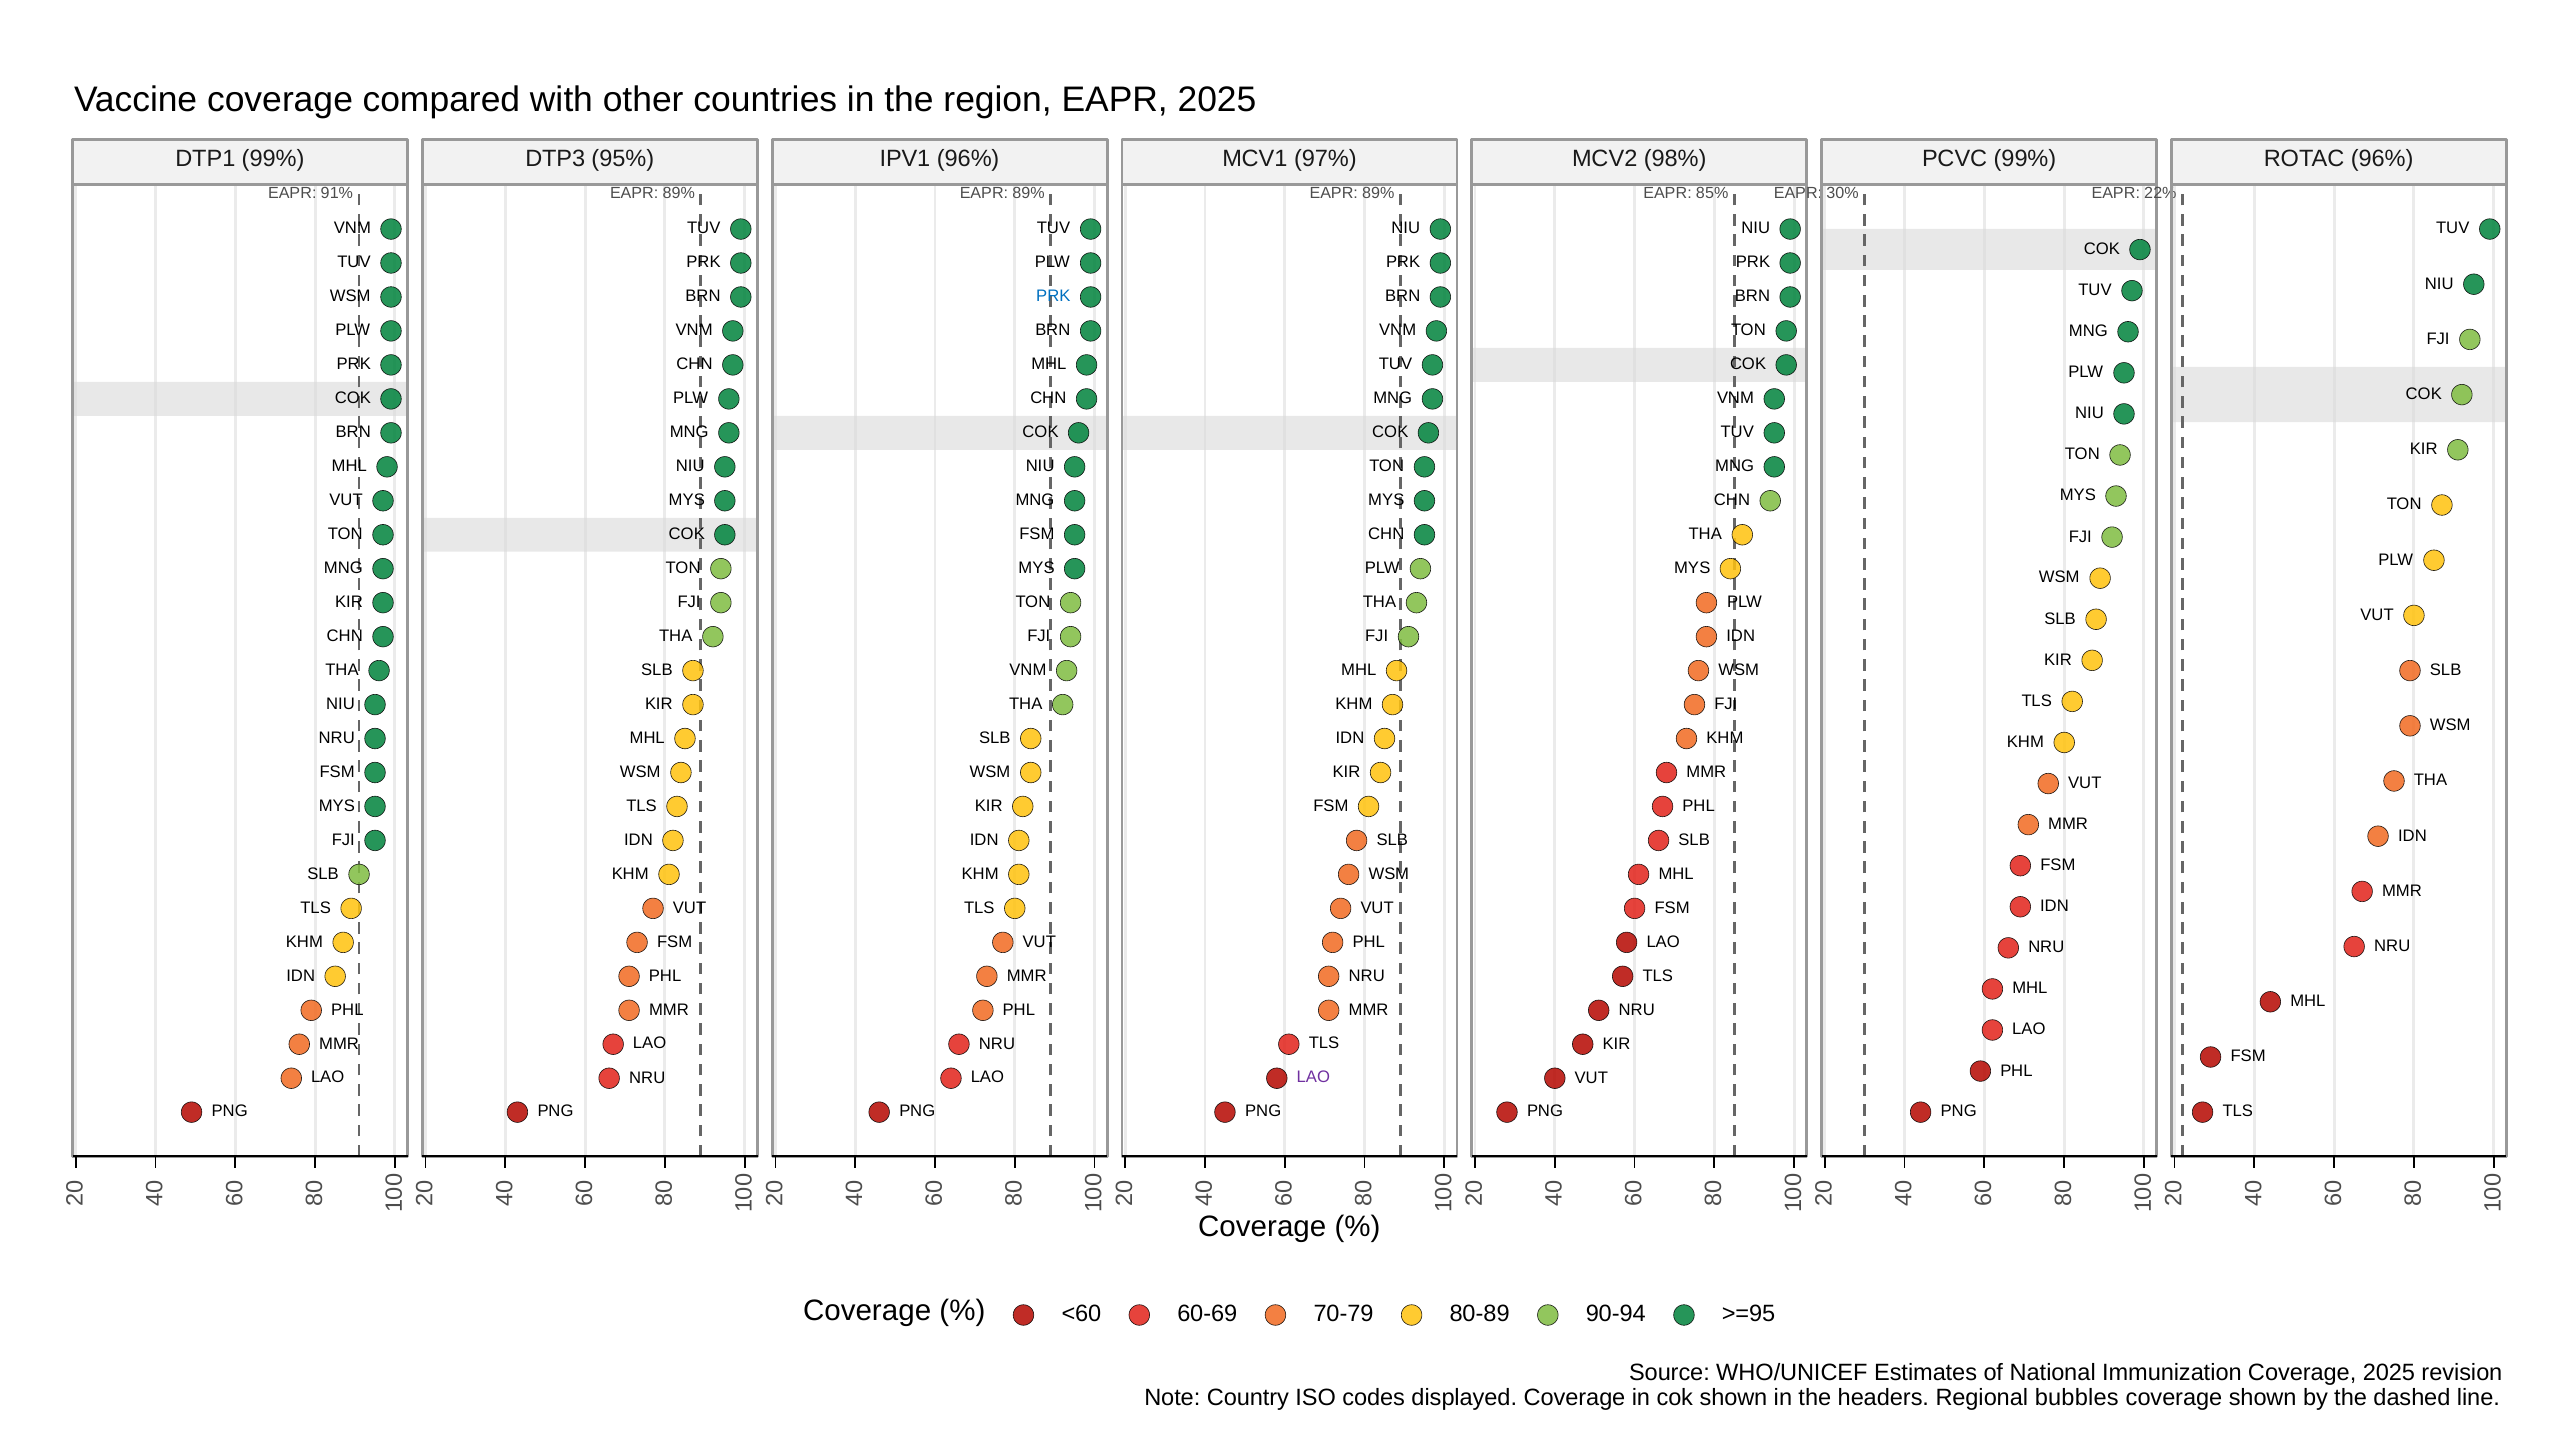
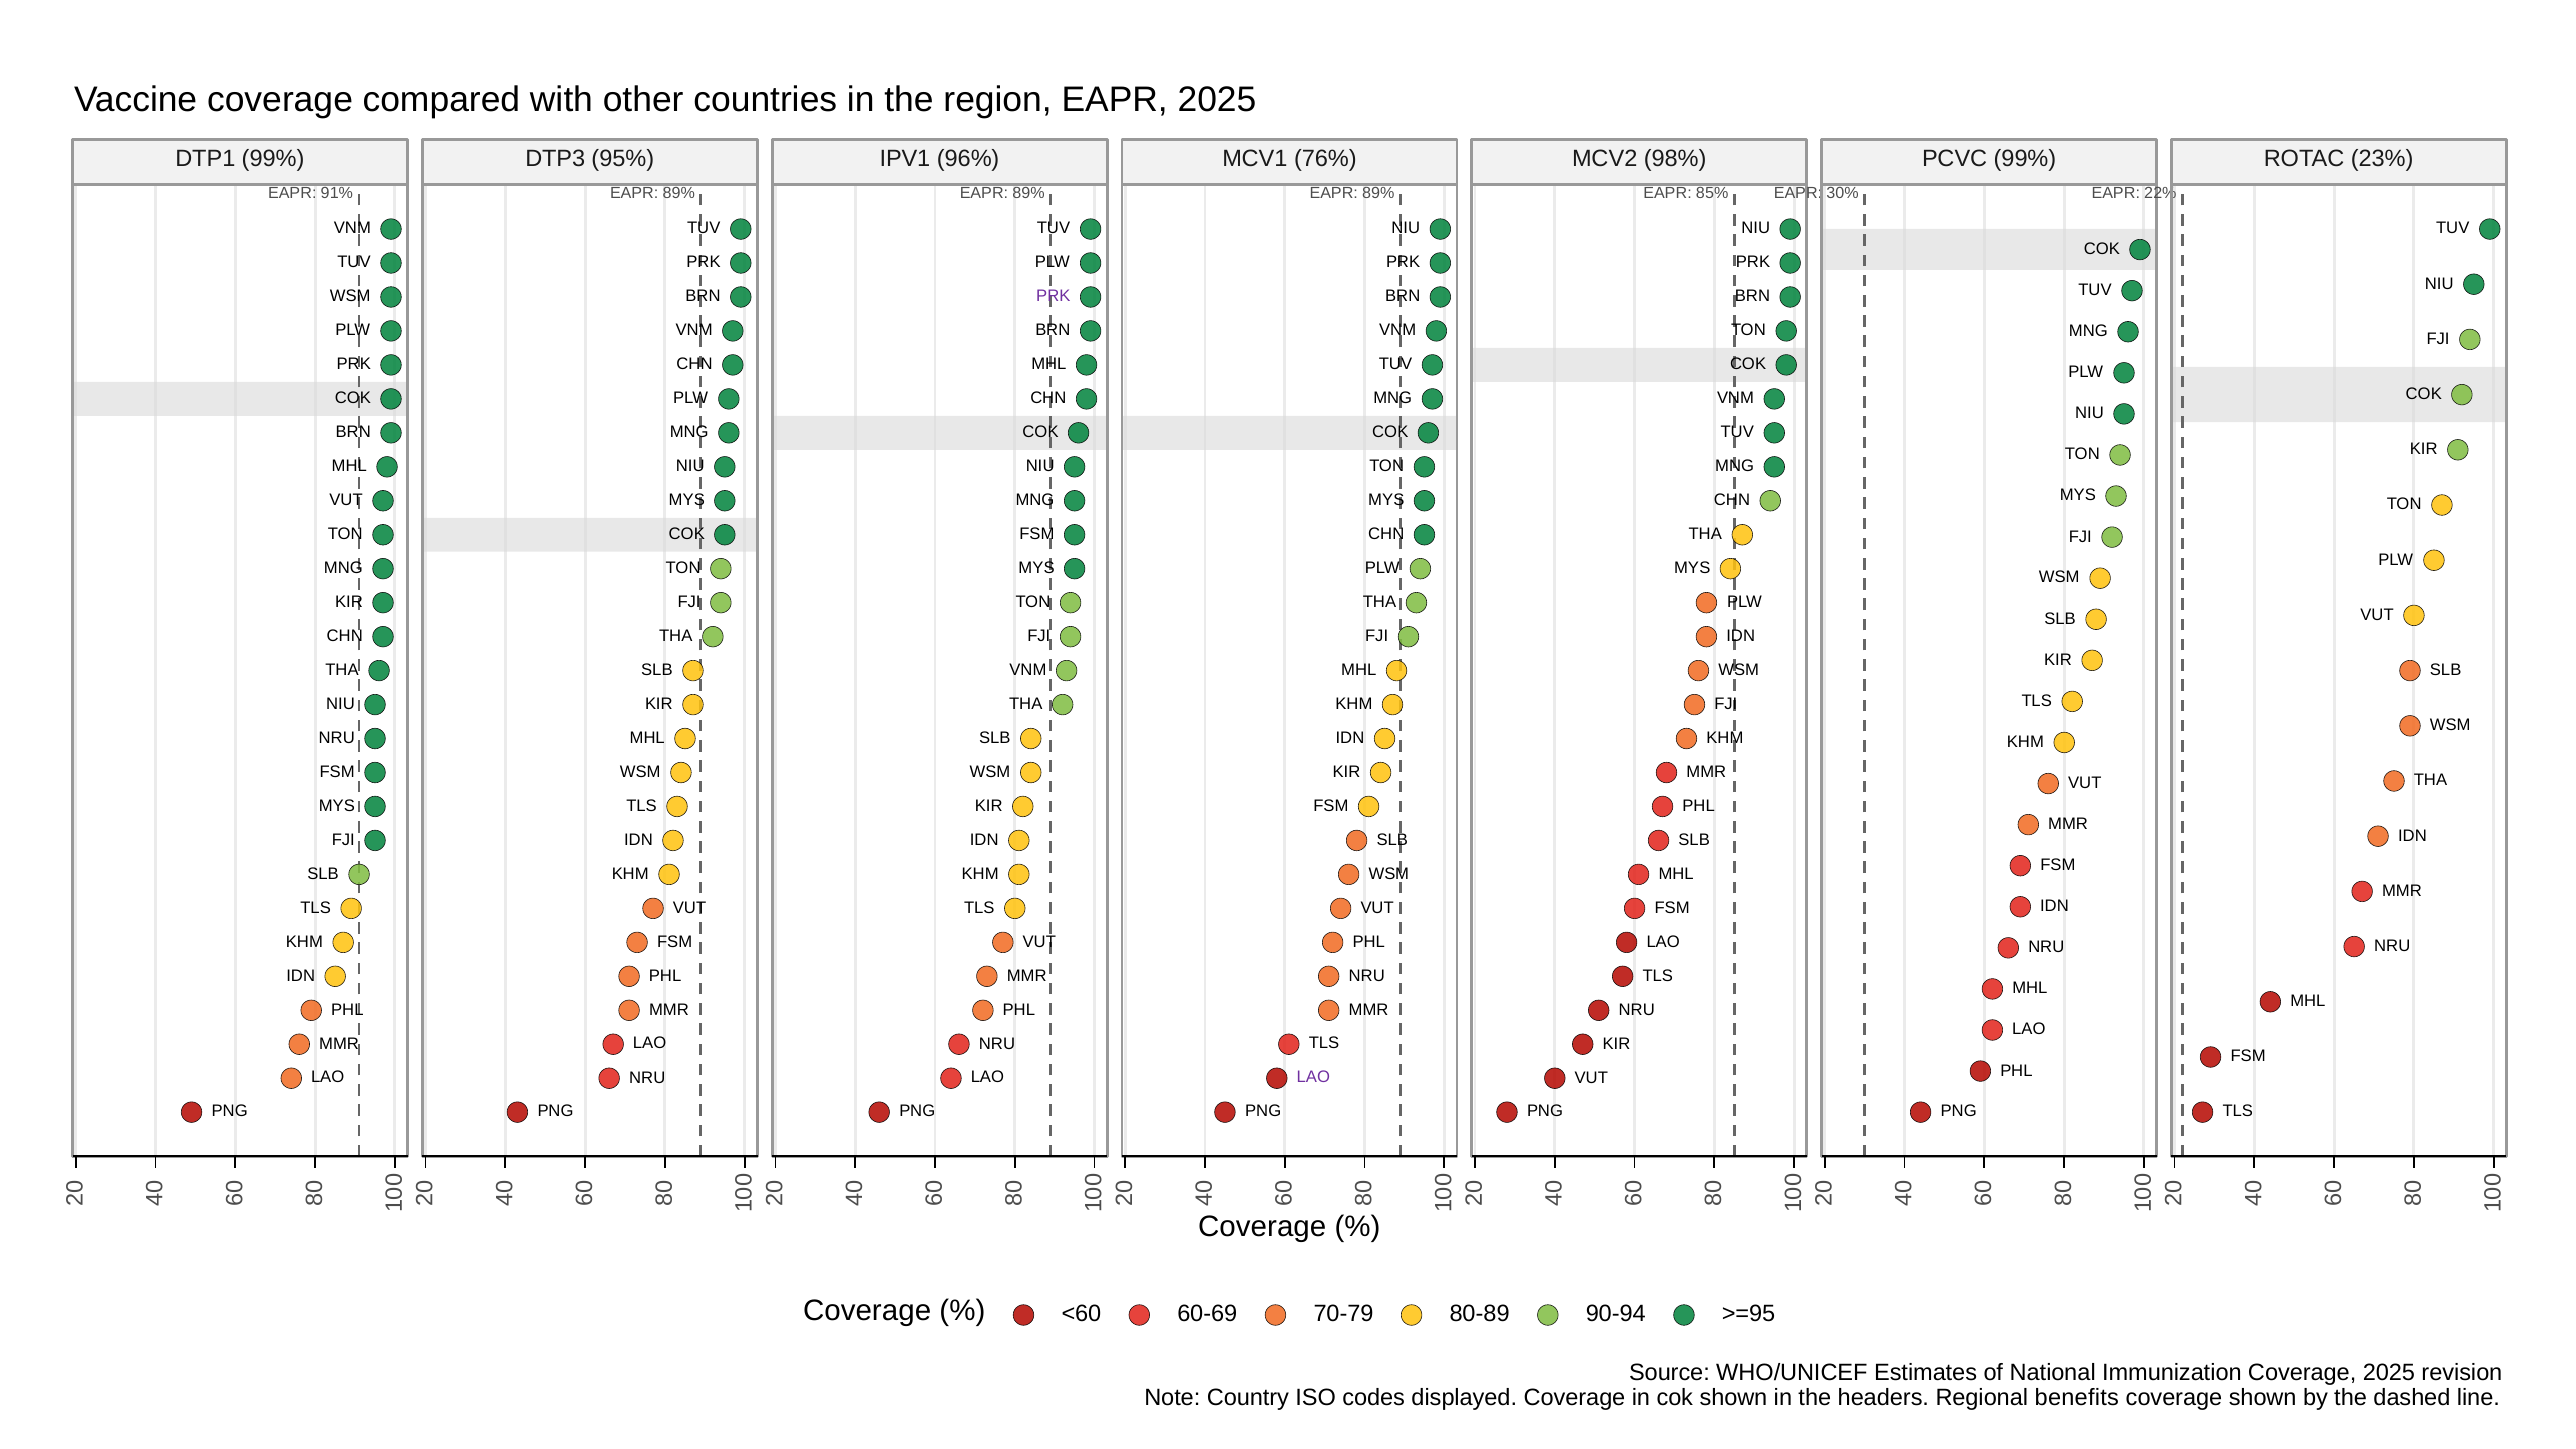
97%: 97% -> 76%
ROTAC 96%: 96% -> 23%
PRK at (1053, 296) colour: blue -> purple
bubbles: bubbles -> benefits
